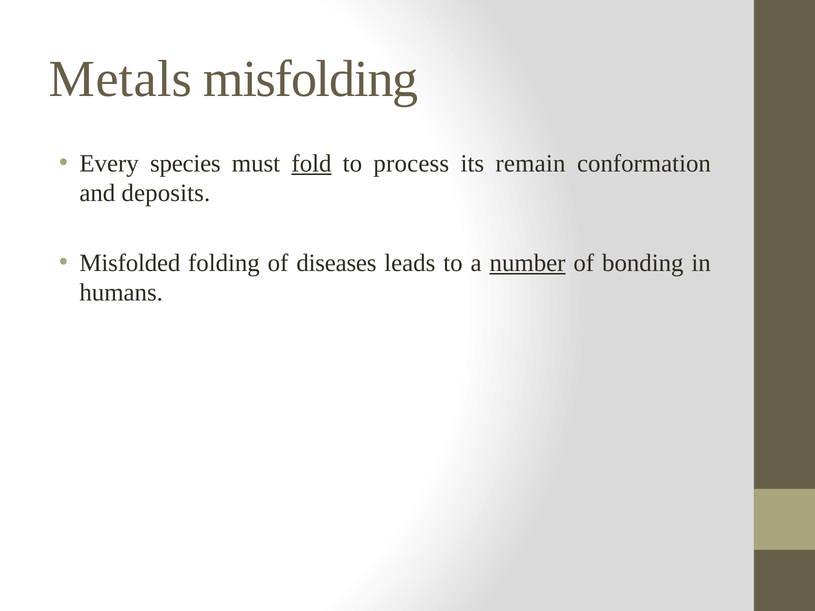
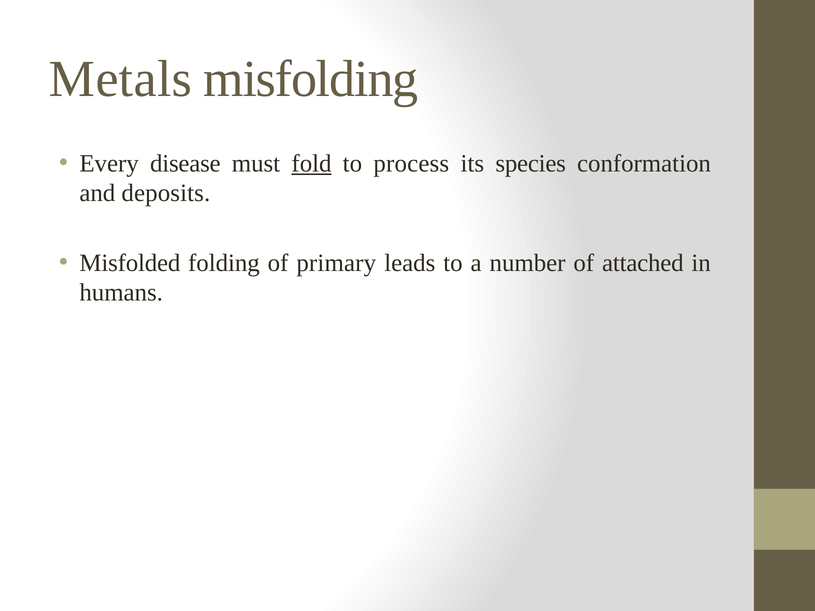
species: species -> disease
remain: remain -> species
diseases: diseases -> primary
number underline: present -> none
bonding: bonding -> attached
